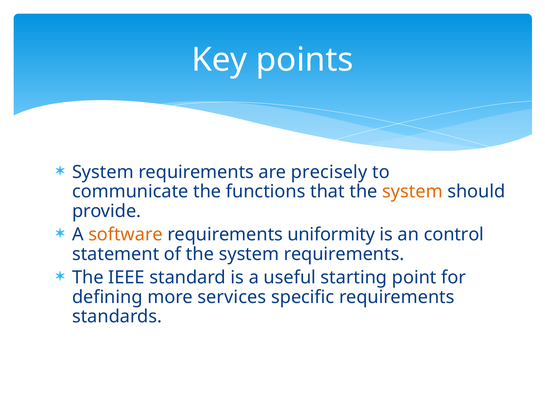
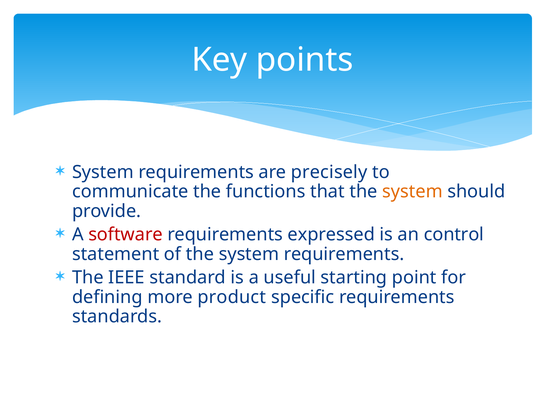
software colour: orange -> red
uniformity: uniformity -> expressed
services: services -> product
